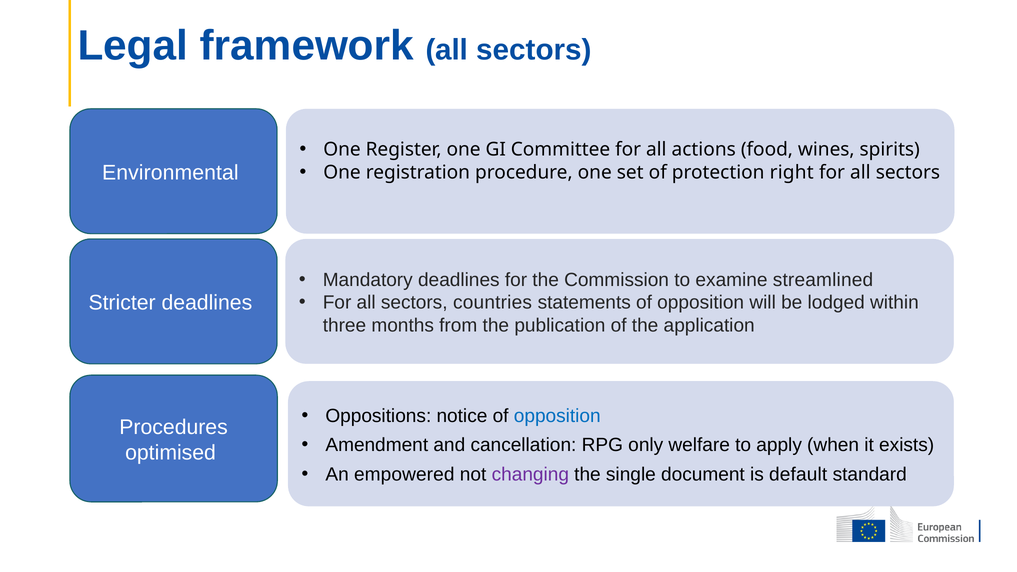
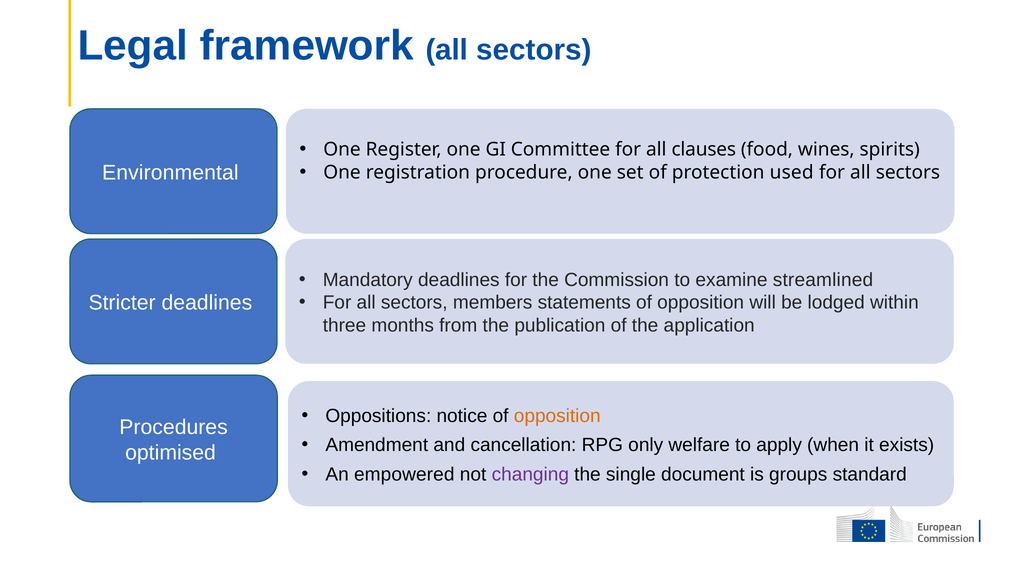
actions: actions -> clauses
right: right -> used
countries: countries -> members
opposition at (557, 416) colour: blue -> orange
default: default -> groups
